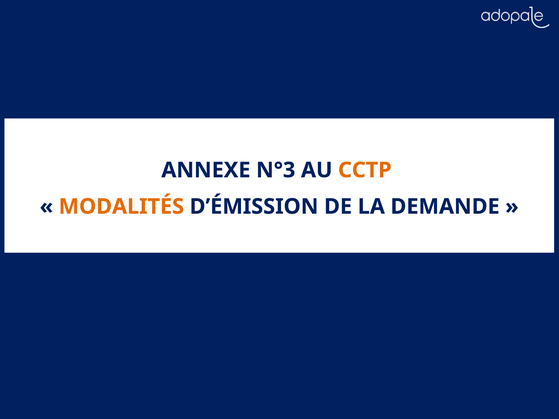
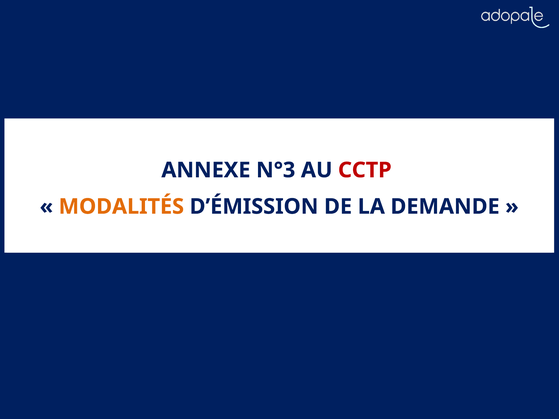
CCTP colour: orange -> red
